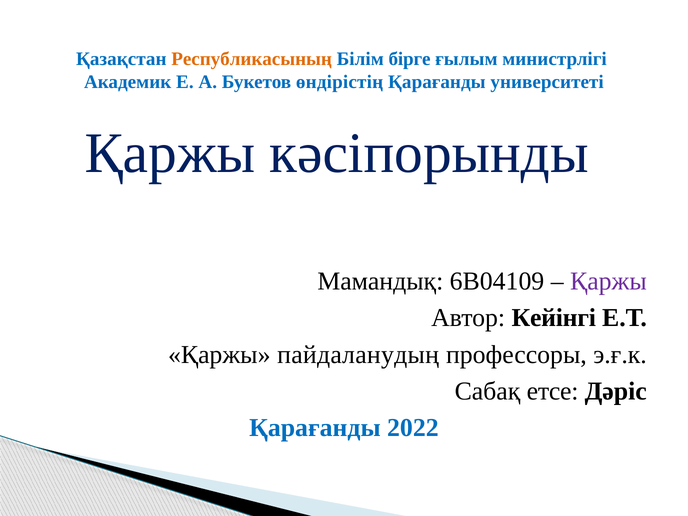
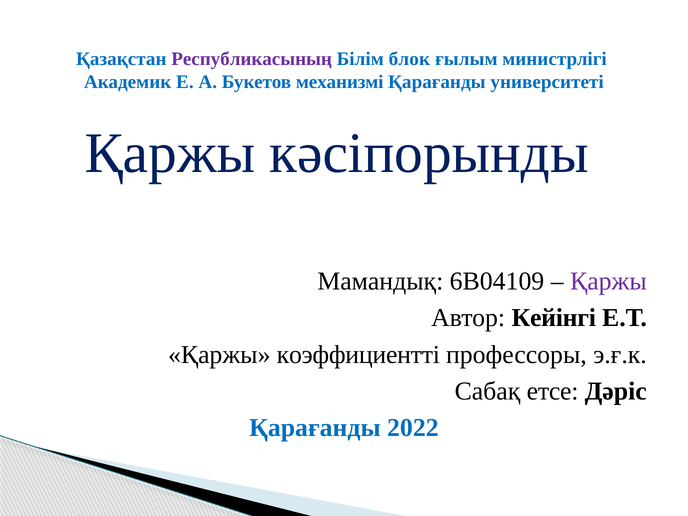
Республикасының colour: orange -> purple
бірге: бірге -> блок
өндірістің: өндірістің -> механизмі
пайдаланудың: пайдаланудың -> коэффициентті
